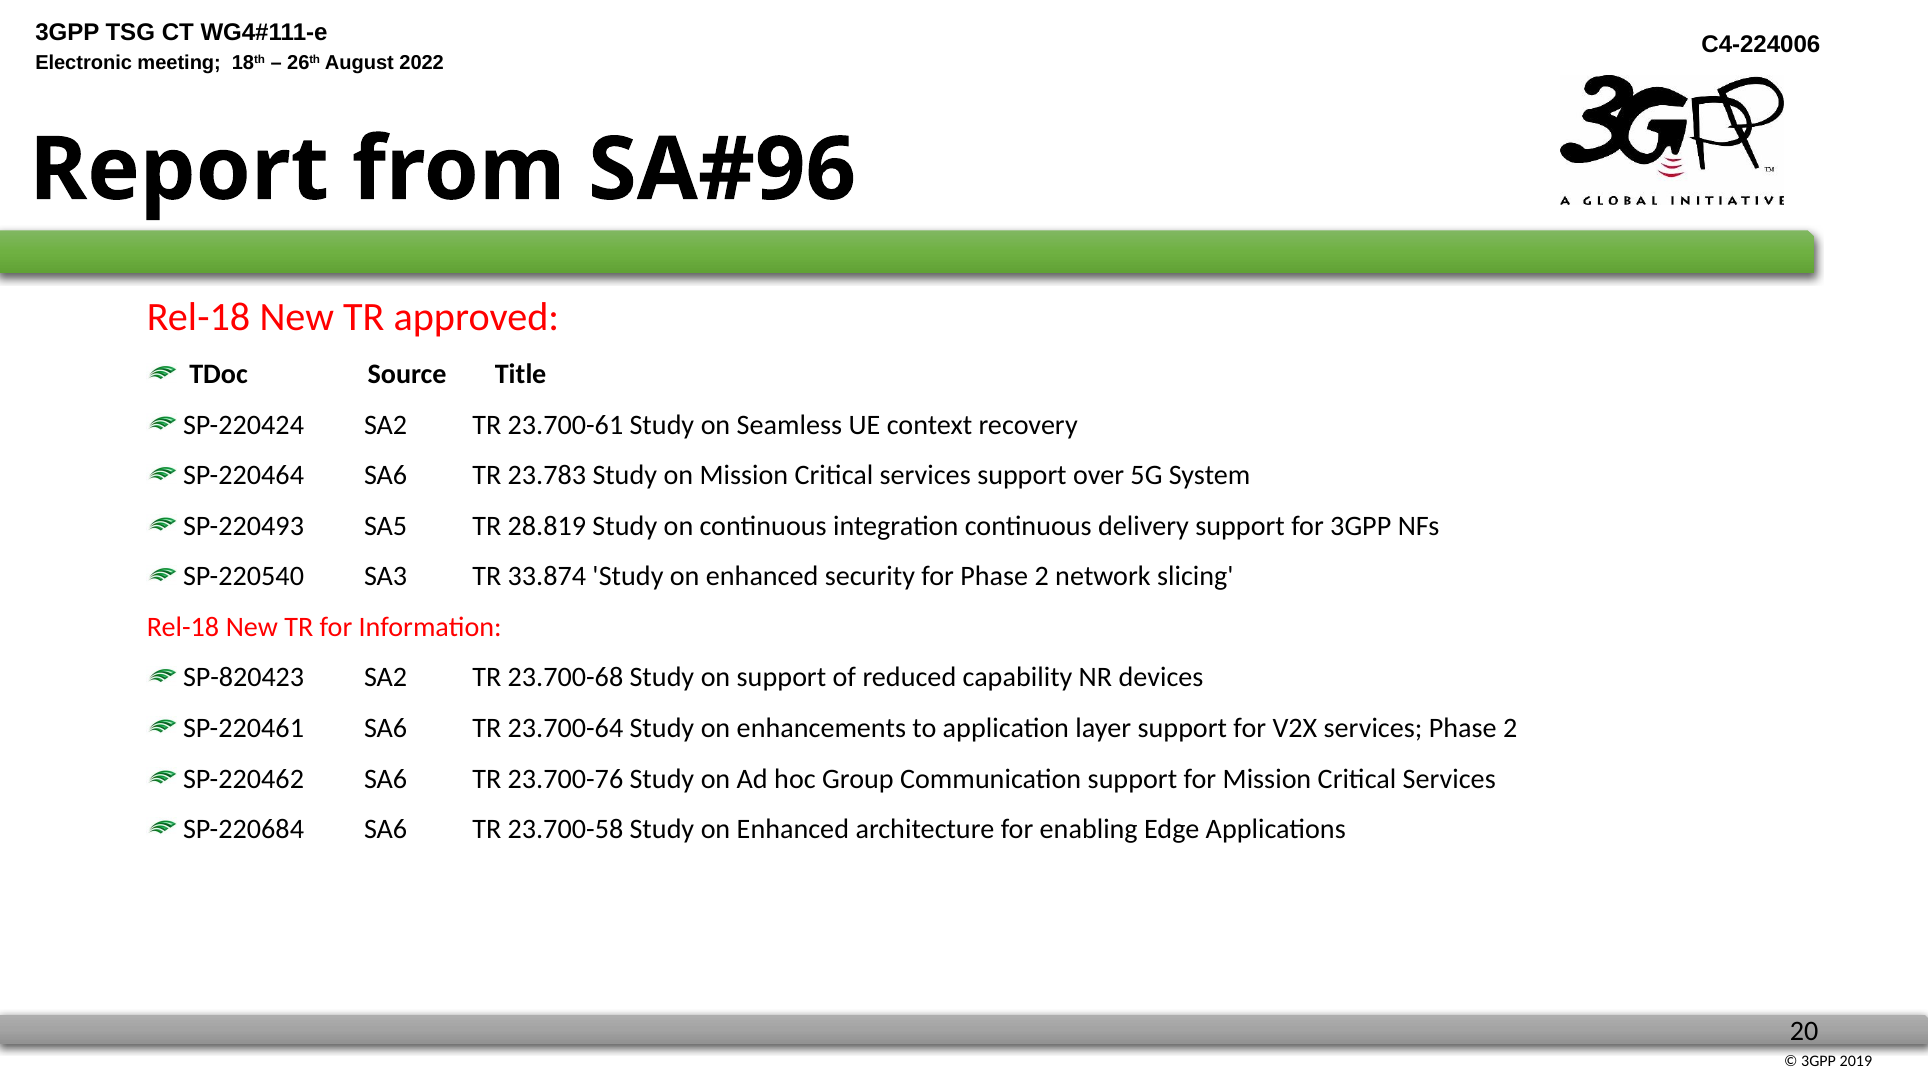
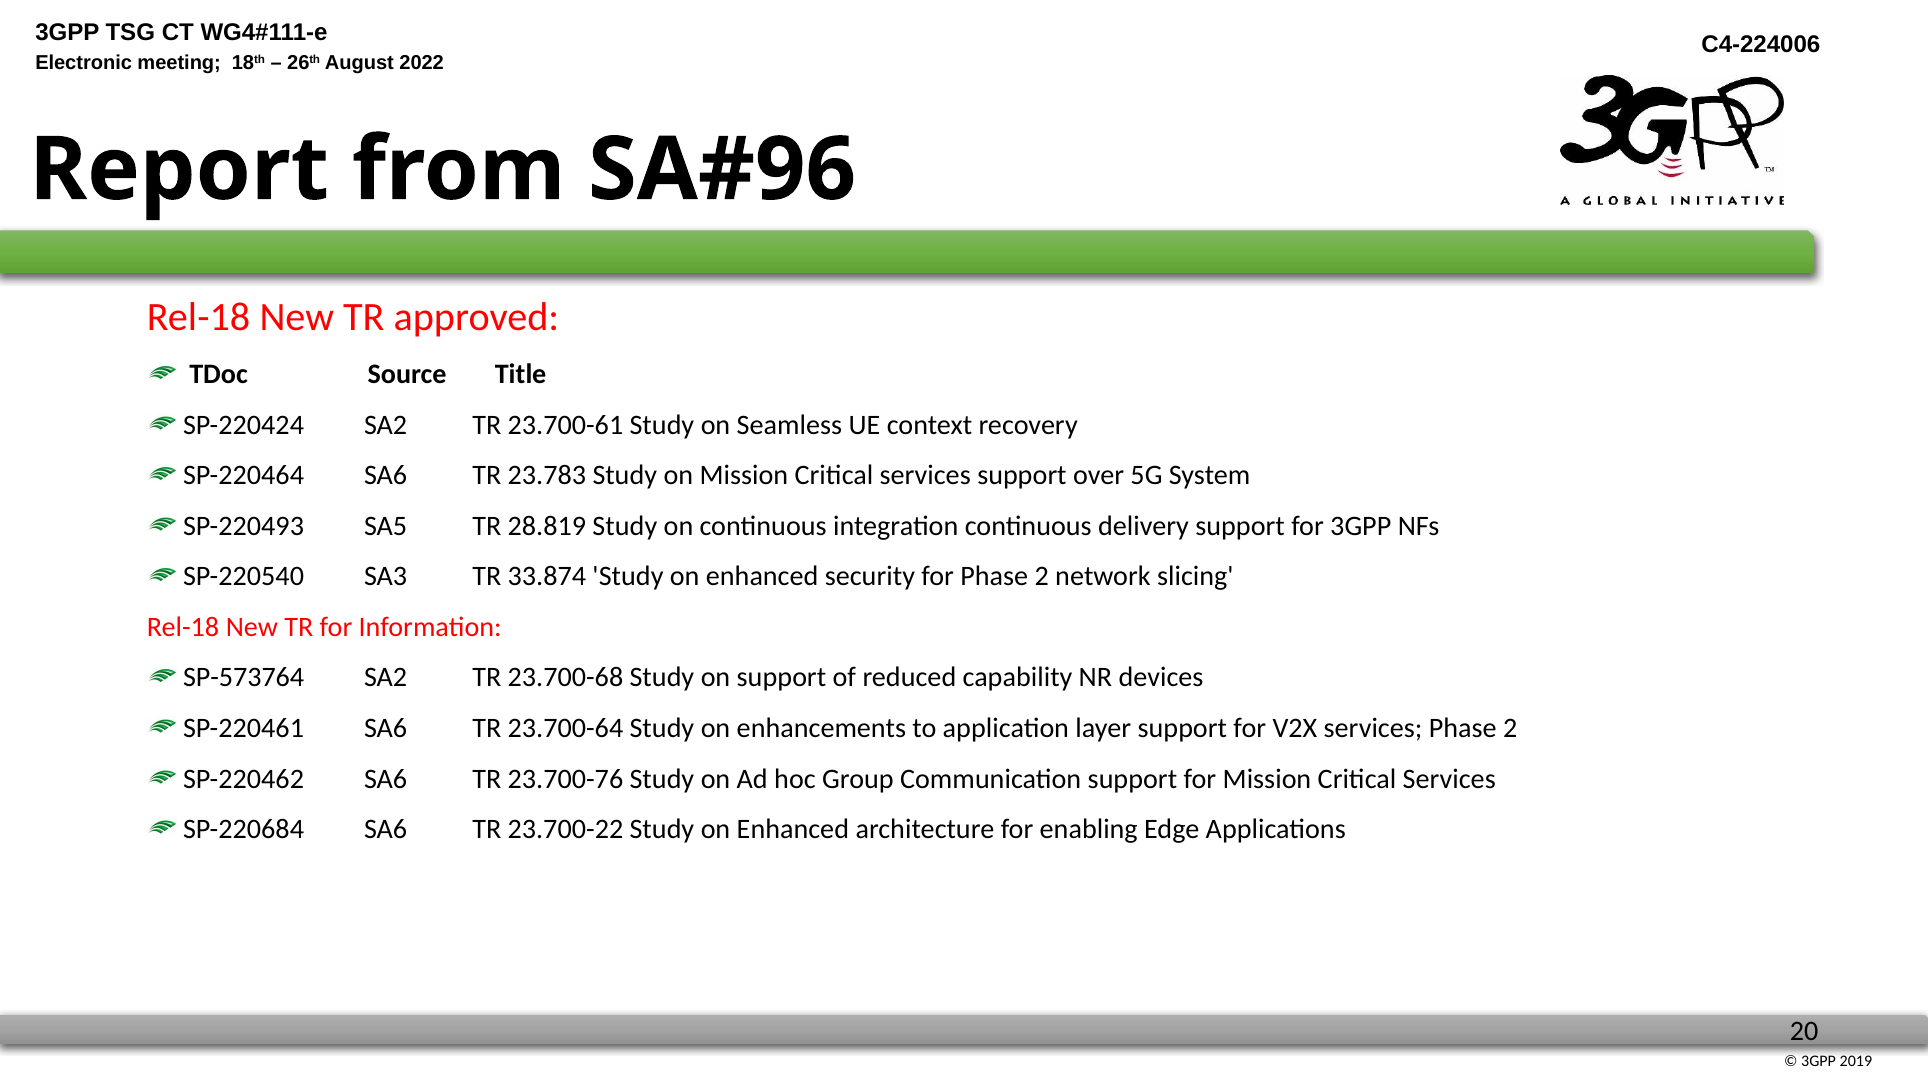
SP-820423: SP-820423 -> SP-573764
23.700-58: 23.700-58 -> 23.700-22
